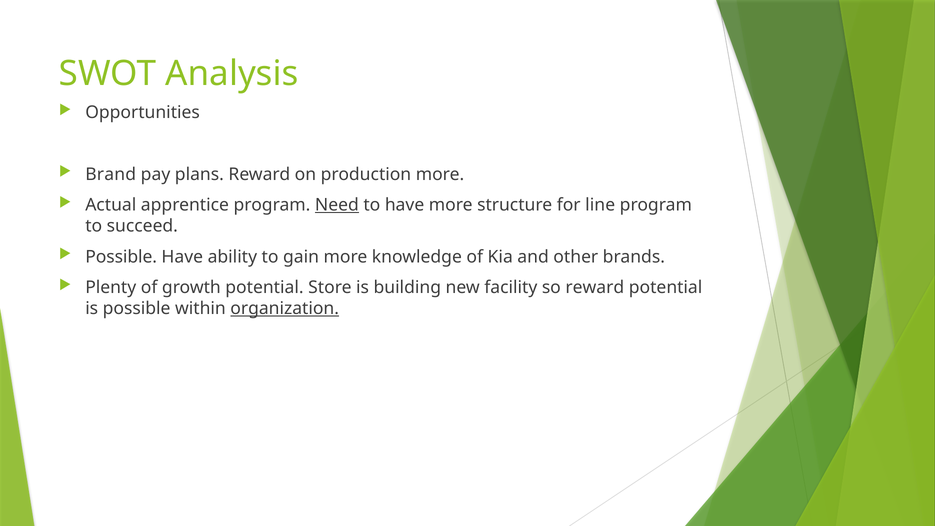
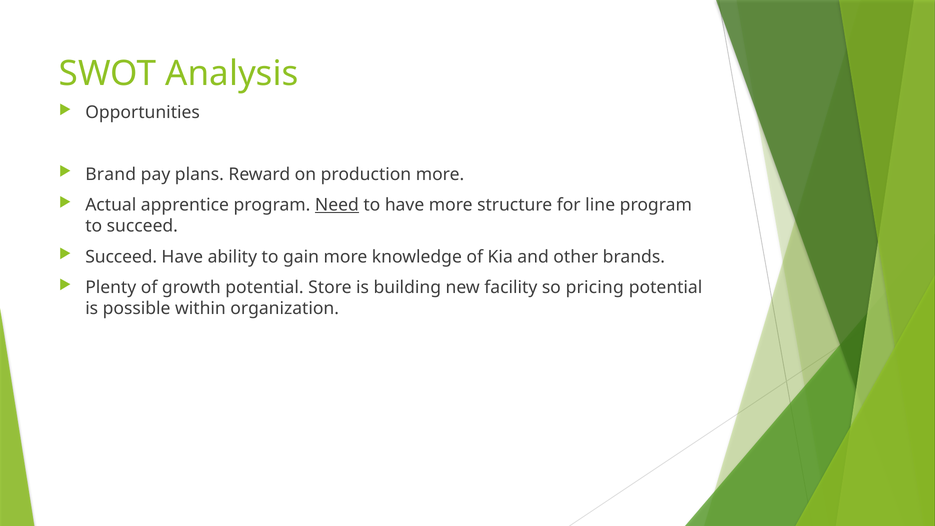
Possible at (121, 257): Possible -> Succeed
so reward: reward -> pricing
organization underline: present -> none
